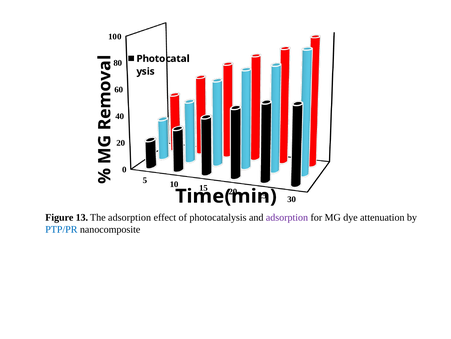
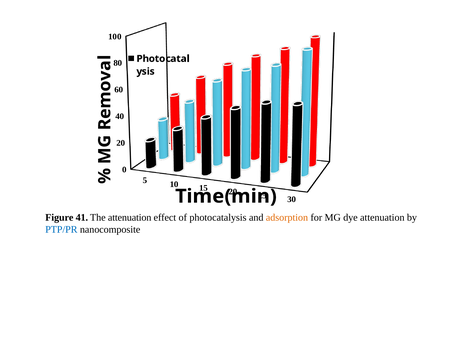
13: 13 -> 41
The adsorption: adsorption -> attenuation
adsorption at (287, 217) colour: purple -> orange
